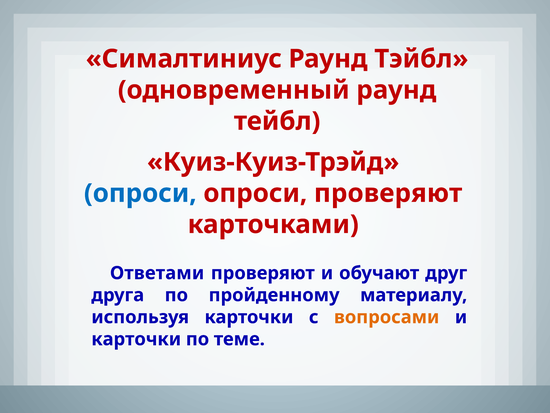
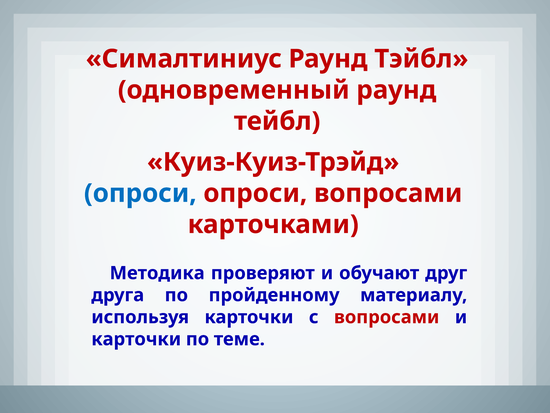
опроси проверяют: проверяют -> вопросами
Ответами: Ответами -> Методика
вопросами at (387, 317) colour: orange -> red
